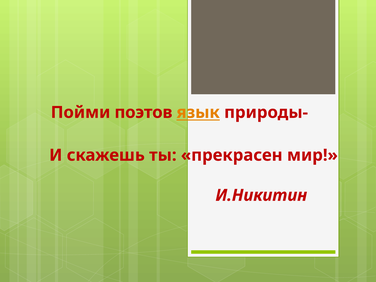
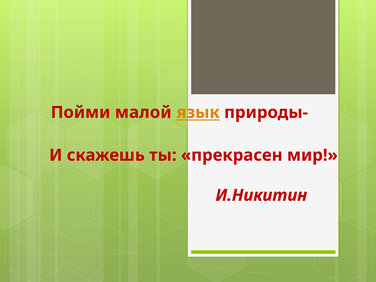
поэтов: поэтов -> малой
